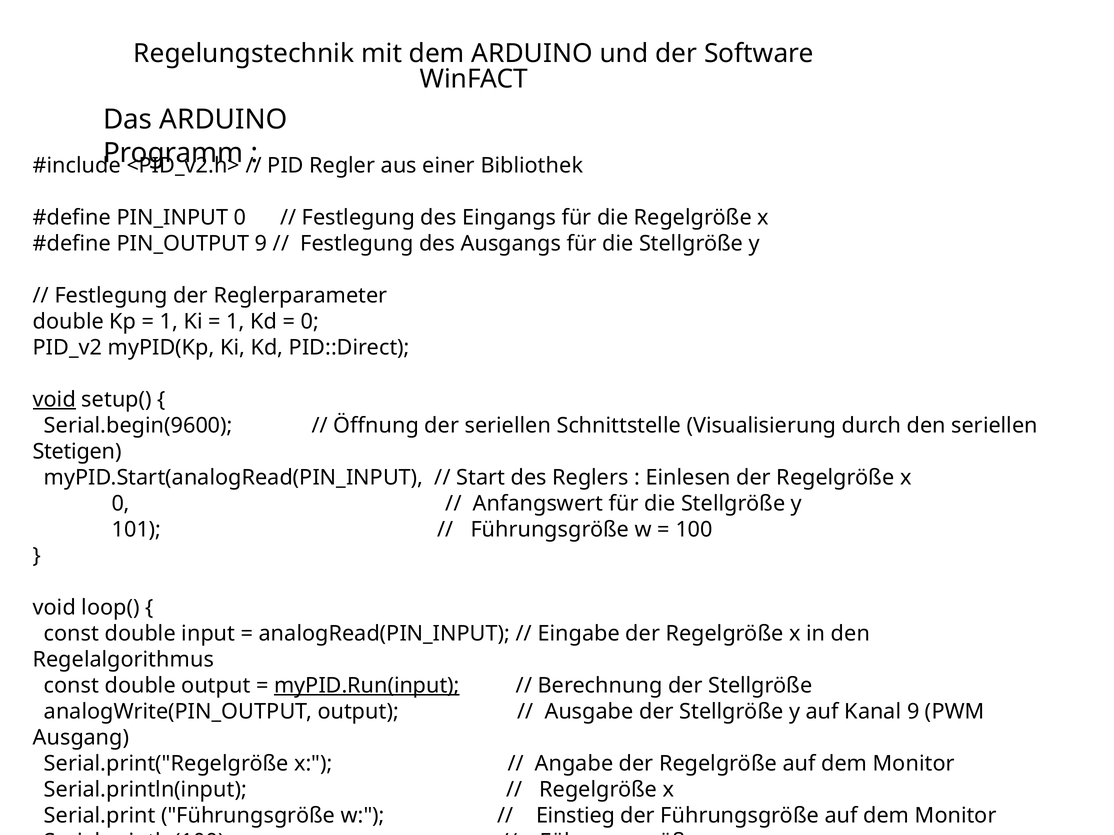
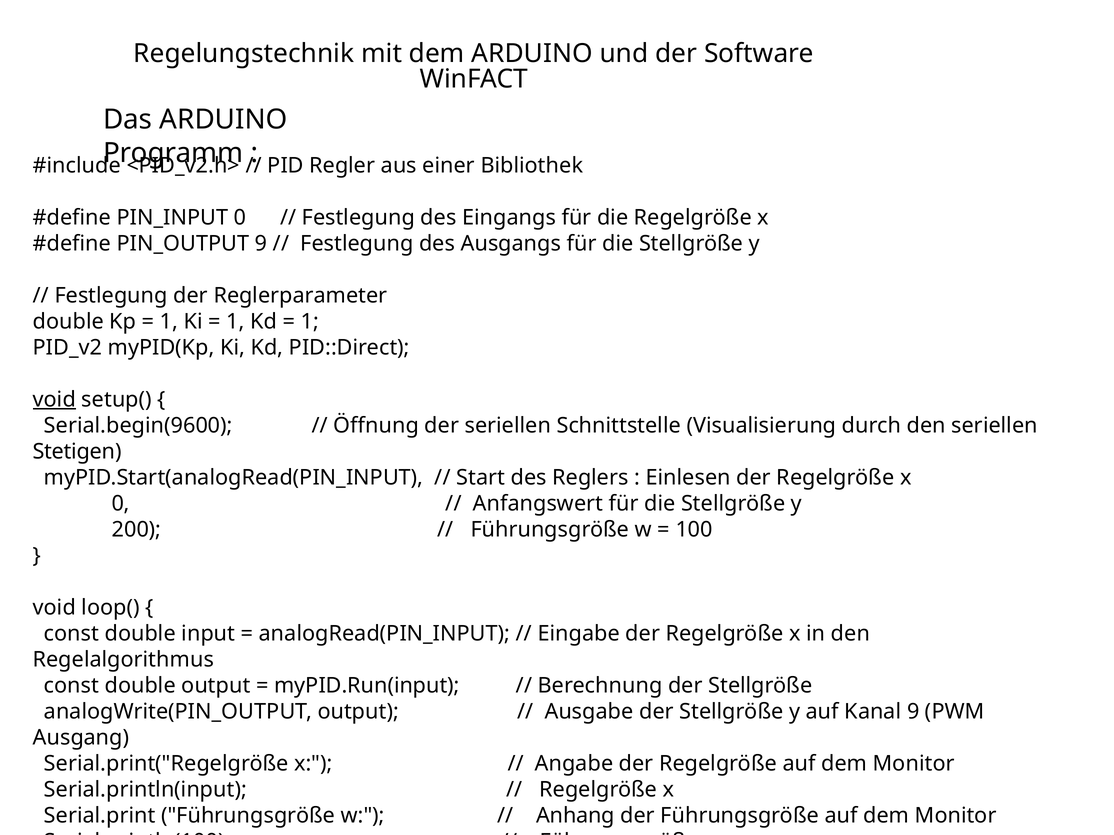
0 at (310, 322): 0 -> 1
101: 101 -> 200
myPID.Run(input underline: present -> none
Einstieg: Einstieg -> Anhang
